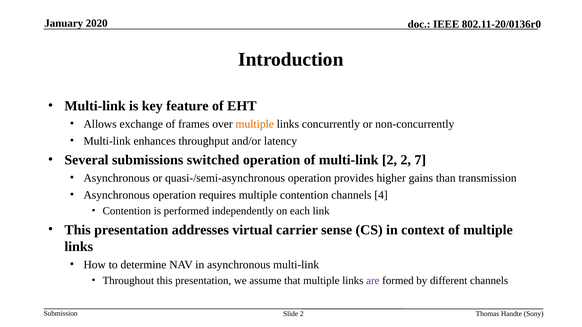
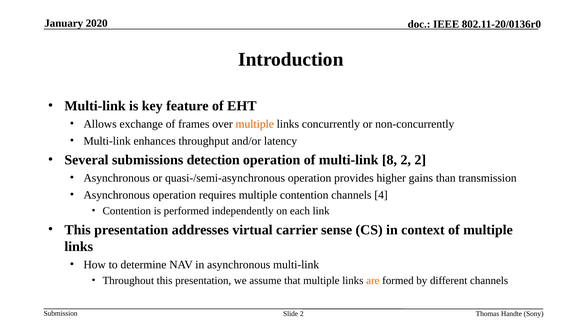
switched: switched -> detection
multi-link 2: 2 -> 8
2 7: 7 -> 2
are colour: purple -> orange
